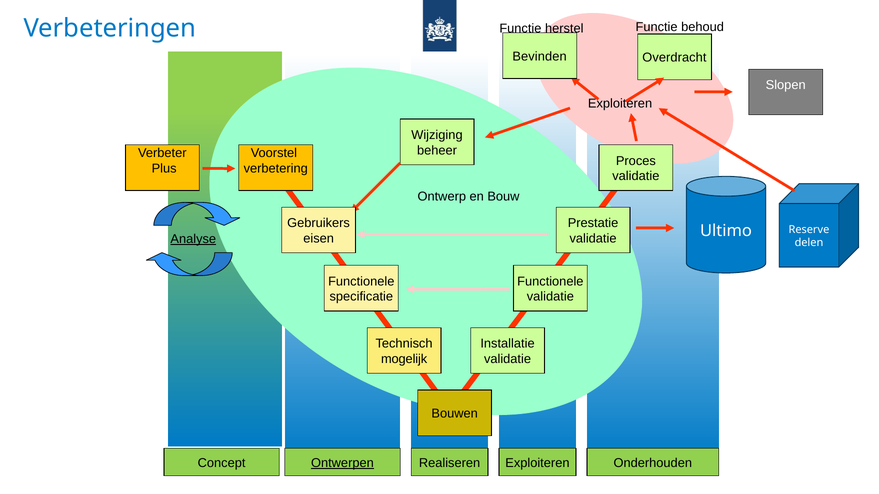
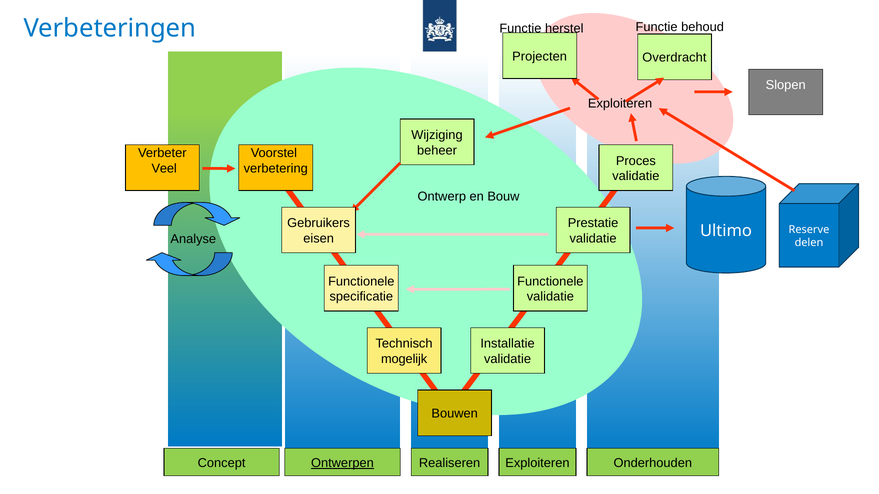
Bevinden: Bevinden -> Projecten
Plus: Plus -> Veel
Analyse underline: present -> none
